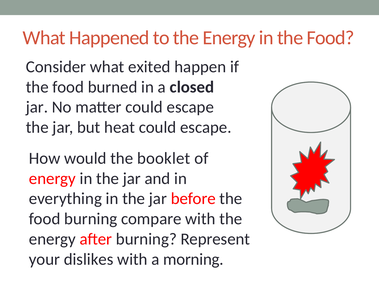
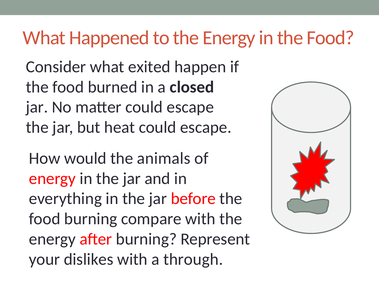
booklet: booklet -> animals
morning: morning -> through
